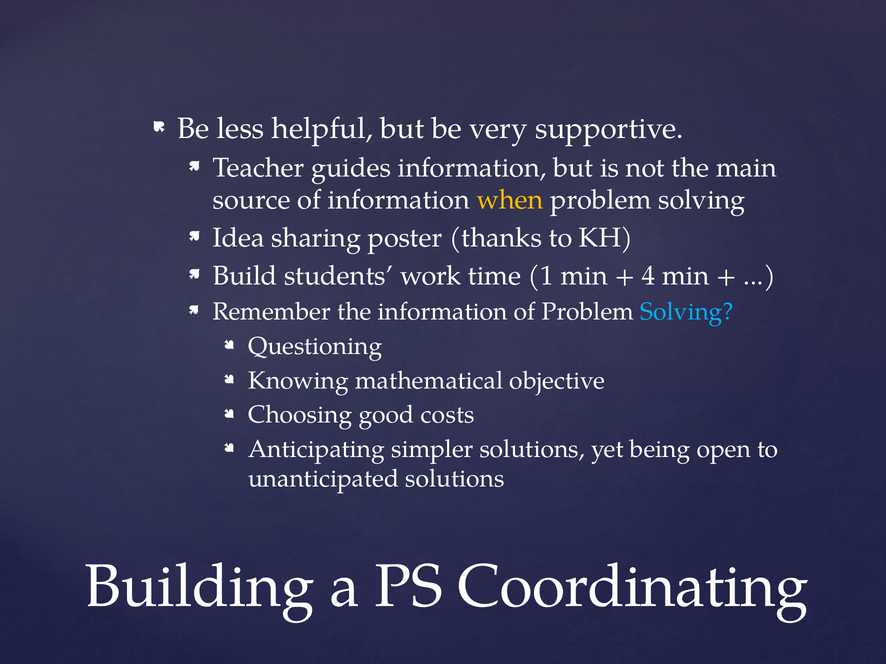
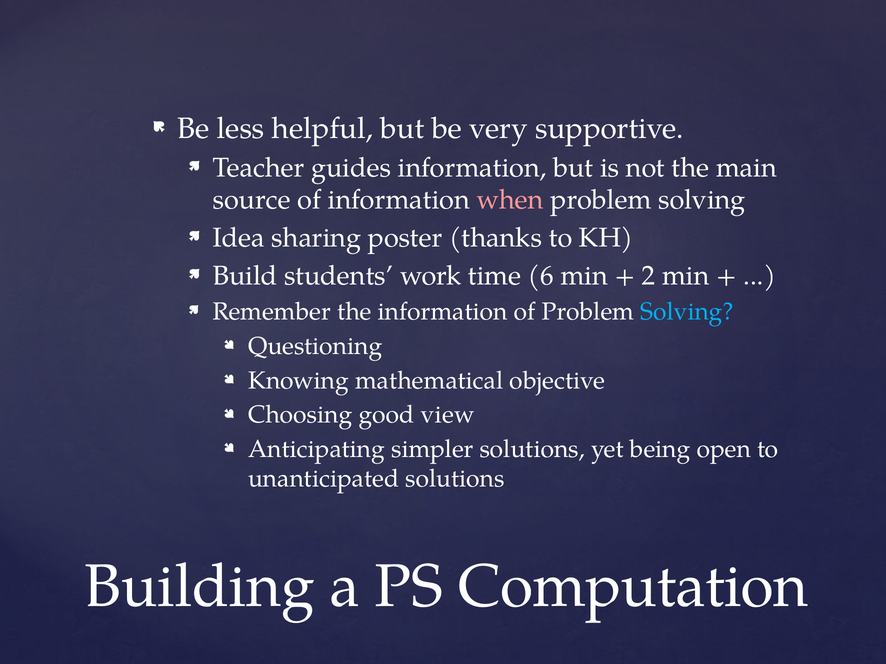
when colour: yellow -> pink
1: 1 -> 6
4: 4 -> 2
costs: costs -> view
Coordinating: Coordinating -> Computation
